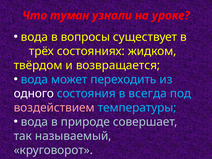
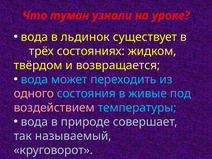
вопросы: вопросы -> льдинок
одного colour: white -> pink
всегда: всегда -> живые
